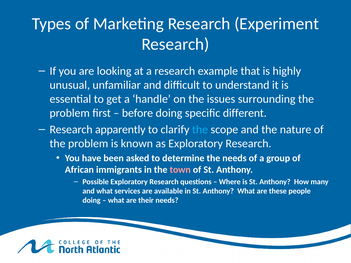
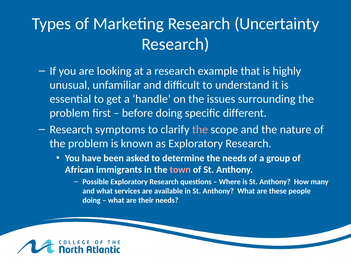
Experiment: Experiment -> Uncertainty
apparently: apparently -> symptoms
the at (200, 130) colour: light blue -> pink
